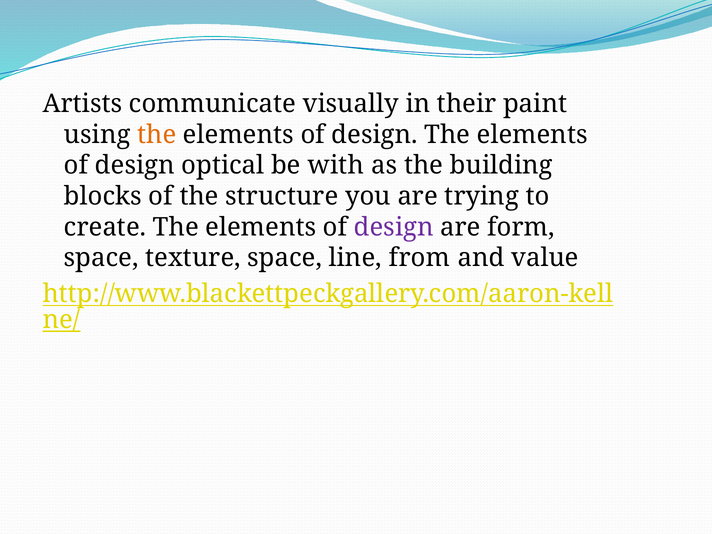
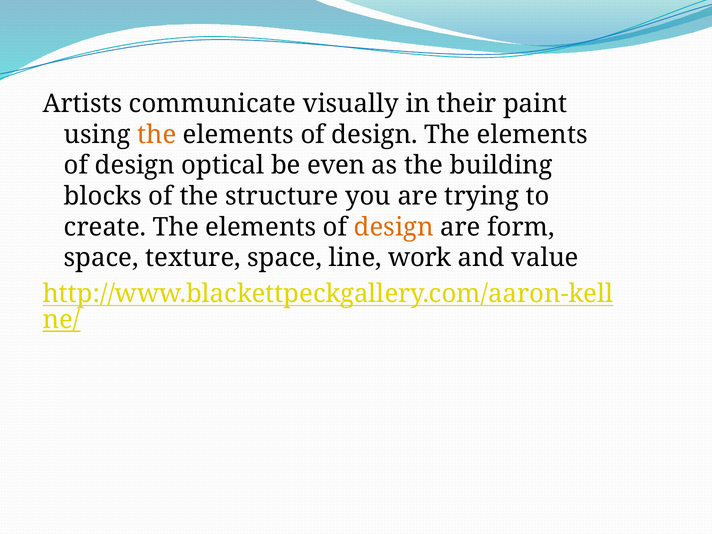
with: with -> even
design at (394, 227) colour: purple -> orange
from: from -> work
